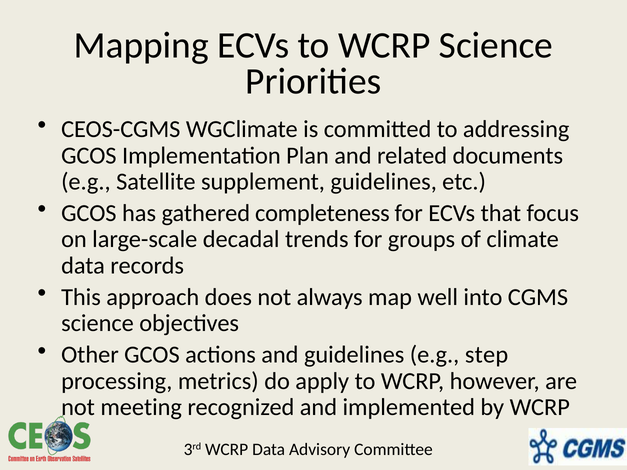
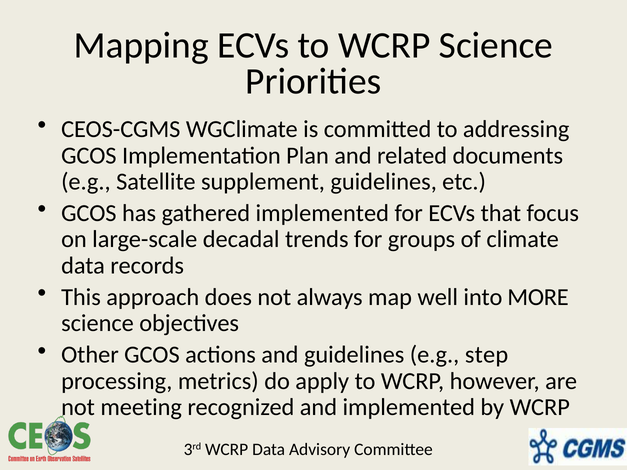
gathered completeness: completeness -> implemented
CGMS: CGMS -> MORE
